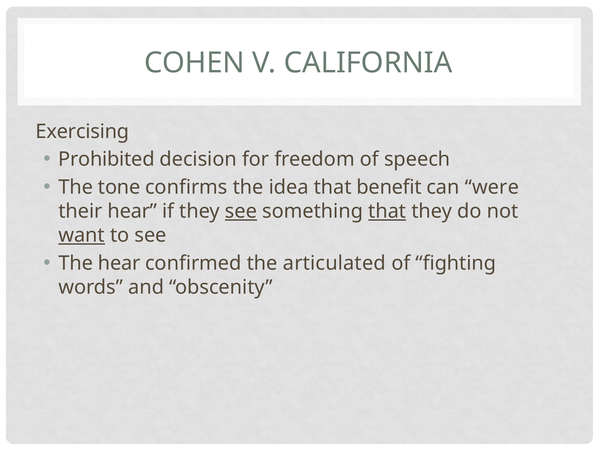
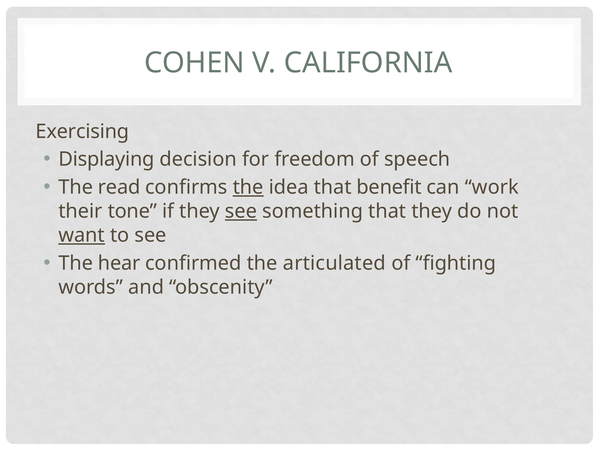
Prohibited: Prohibited -> Displaying
tone: tone -> read
the at (248, 187) underline: none -> present
were: were -> work
their hear: hear -> tone
that at (387, 211) underline: present -> none
